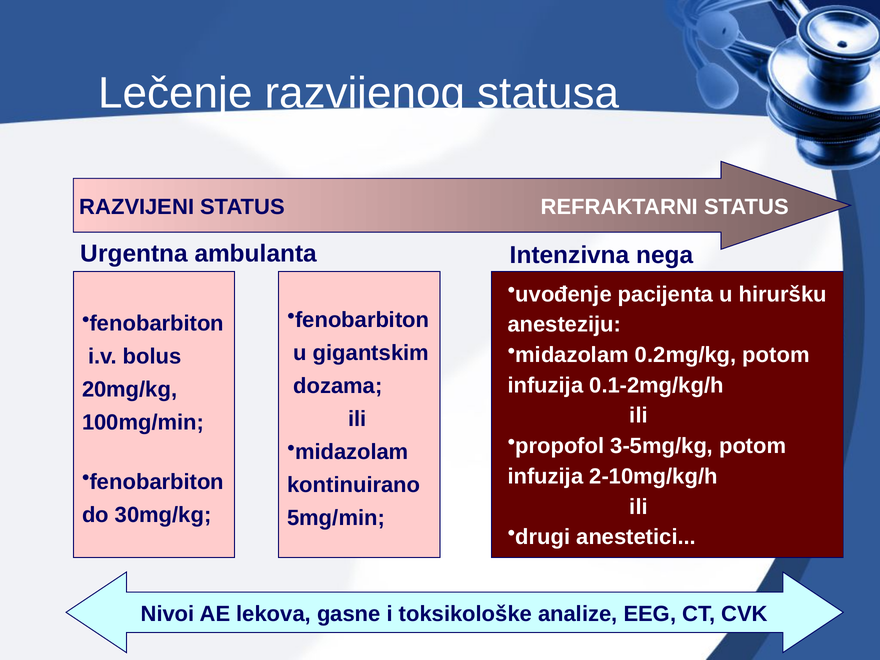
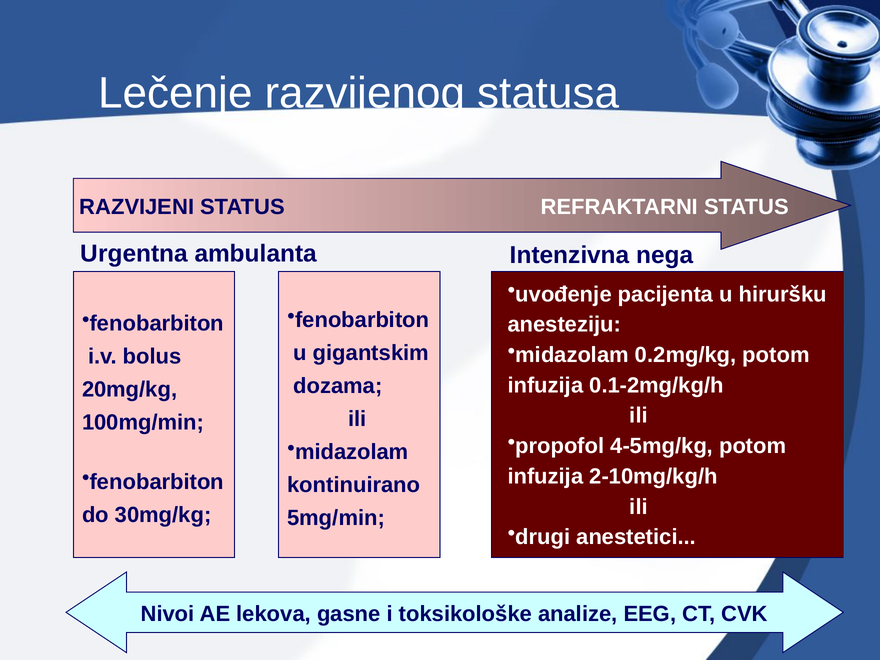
3-5mg/kg: 3-5mg/kg -> 4-5mg/kg
